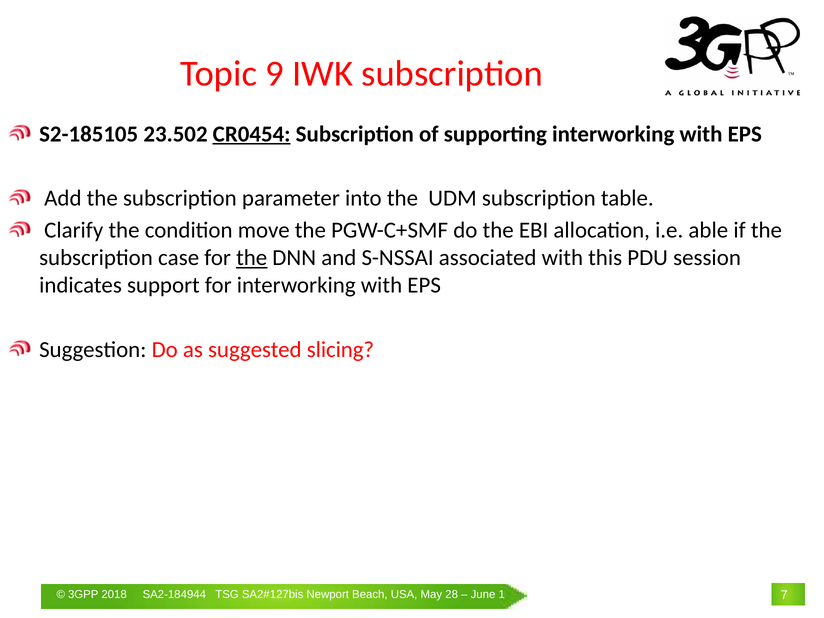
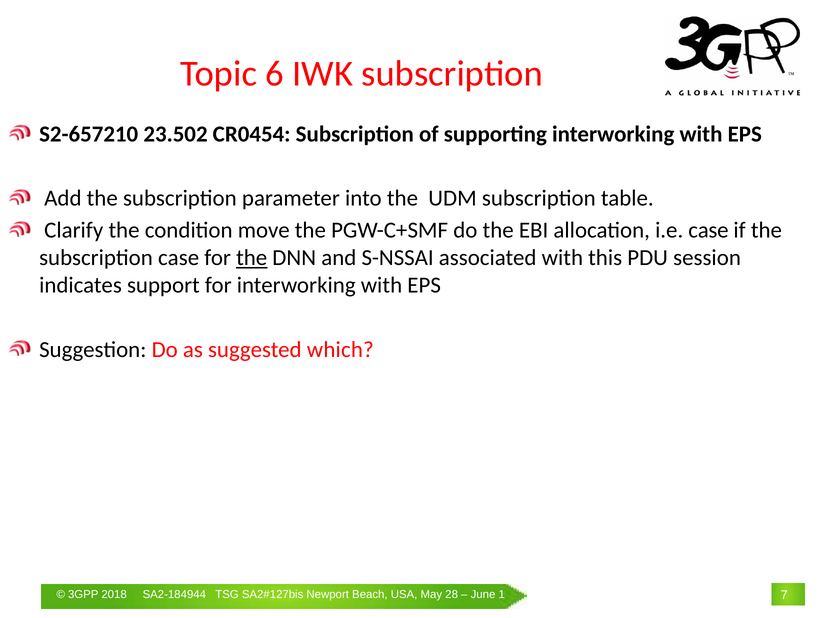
9: 9 -> 6
S2-185105: S2-185105 -> S2-657210
CR0454 underline: present -> none
i.e able: able -> case
slicing: slicing -> which
